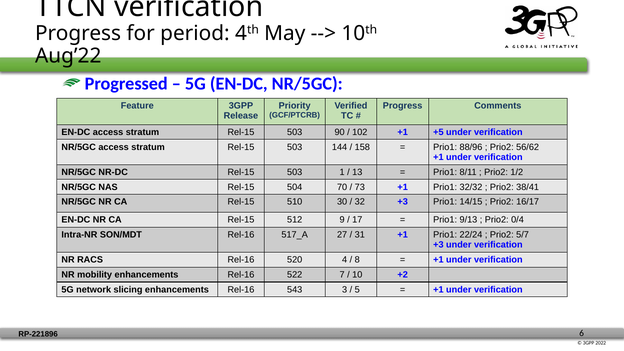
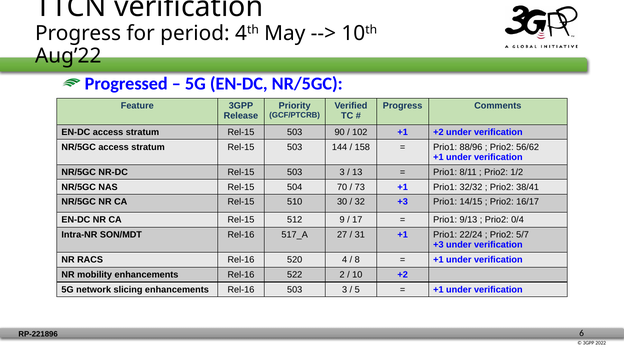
+1 +5: +5 -> +2
Rel-15 503 1: 1 -> 3
7: 7 -> 2
Rel-16 543: 543 -> 503
